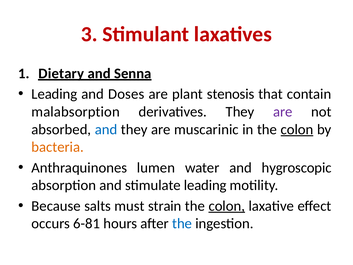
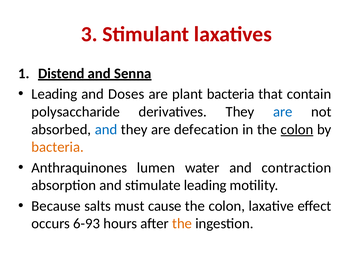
Dietary: Dietary -> Distend
plant stenosis: stenosis -> bacteria
malabsorption: malabsorption -> polysaccharide
are at (283, 112) colour: purple -> blue
muscarinic: muscarinic -> defecation
hygroscopic: hygroscopic -> contraction
strain: strain -> cause
colon at (227, 206) underline: present -> none
6-81: 6-81 -> 6-93
the at (182, 223) colour: blue -> orange
